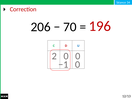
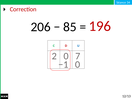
70: 70 -> 85
0 0: 0 -> 7
